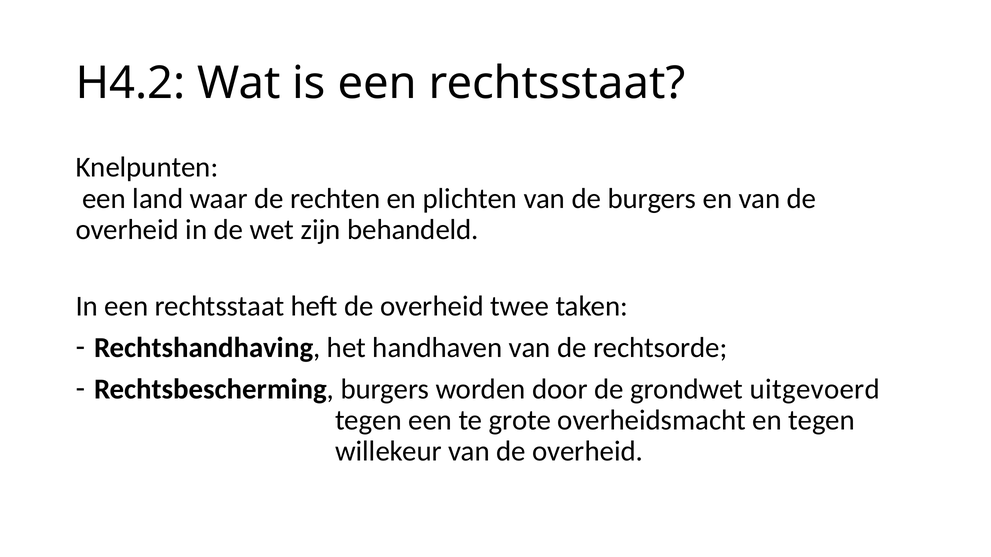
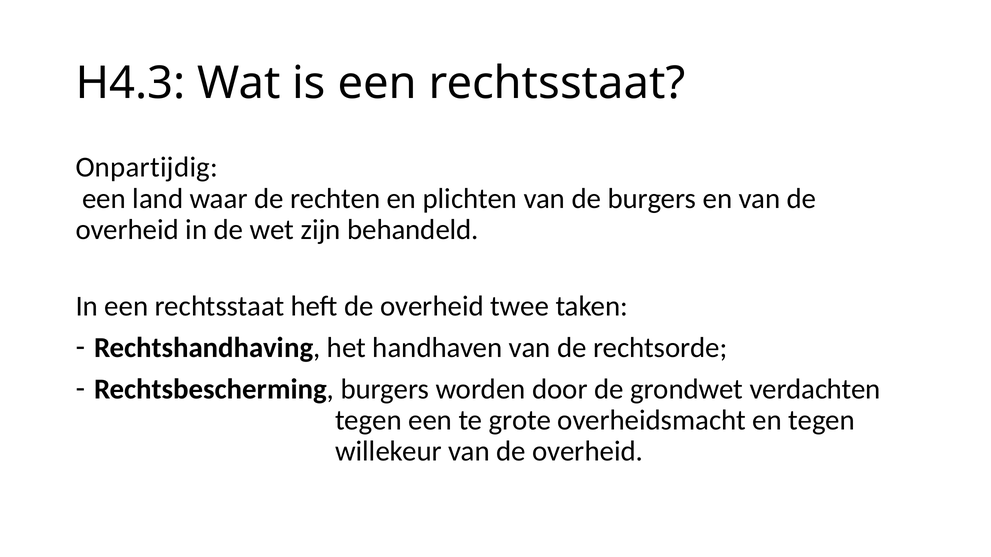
H4.2: H4.2 -> H4.3
Knelpunten: Knelpunten -> Onpartijdig
uitgevoerd: uitgevoerd -> verdachten
